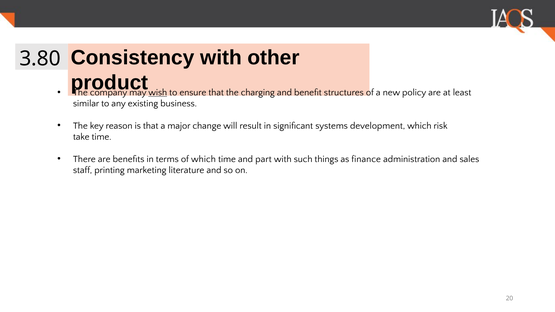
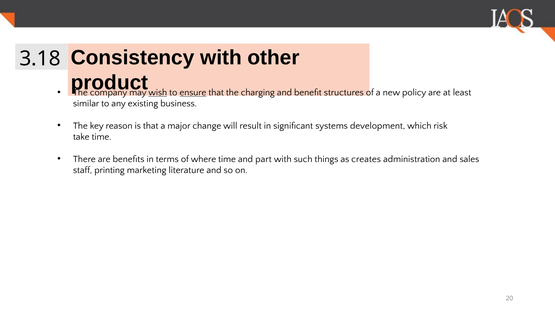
3.80: 3.80 -> 3.18
ensure underline: none -> present
of which: which -> where
finance: finance -> creates
